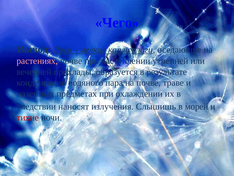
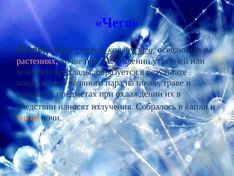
Слышишь: Слышишь -> Собралось
в морей: морей -> капли
тихие colour: red -> orange
